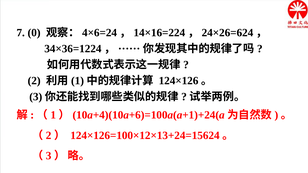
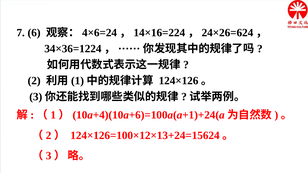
0: 0 -> 6
